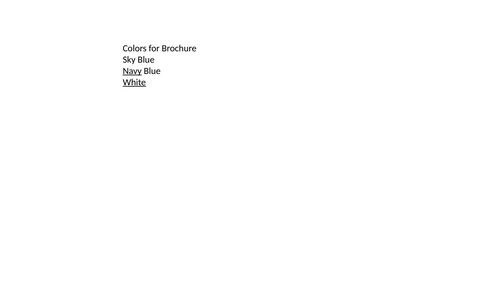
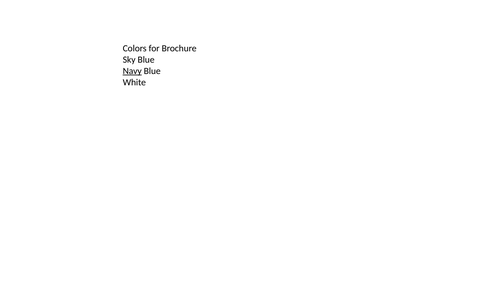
White underline: present -> none
